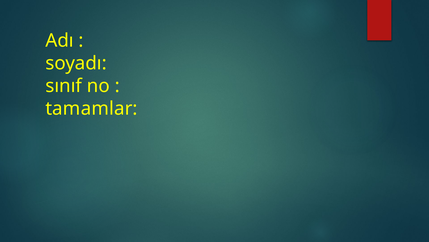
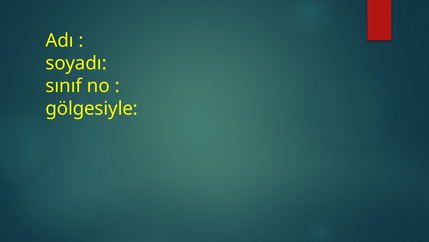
tamamlar: tamamlar -> gölgesiyle
